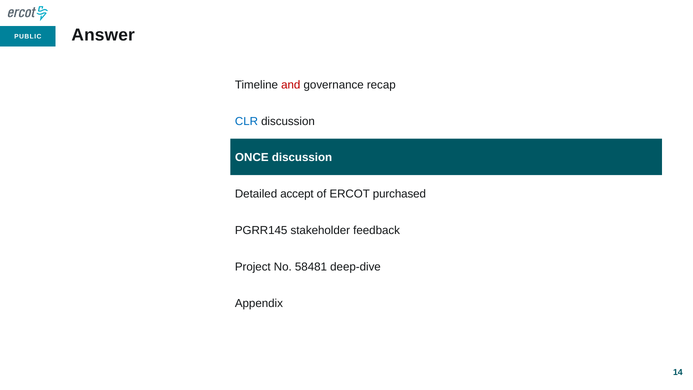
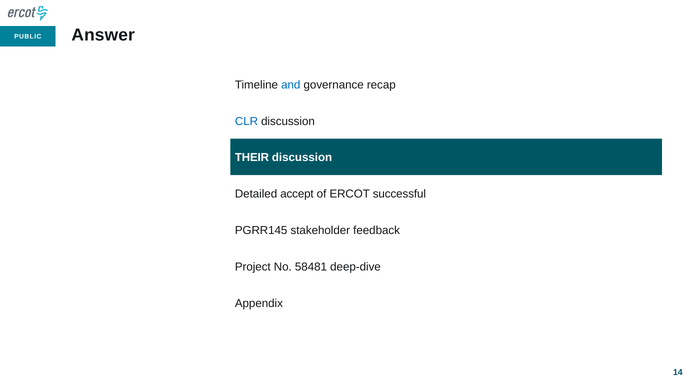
and colour: red -> blue
ONCE: ONCE -> THEIR
purchased: purchased -> successful
